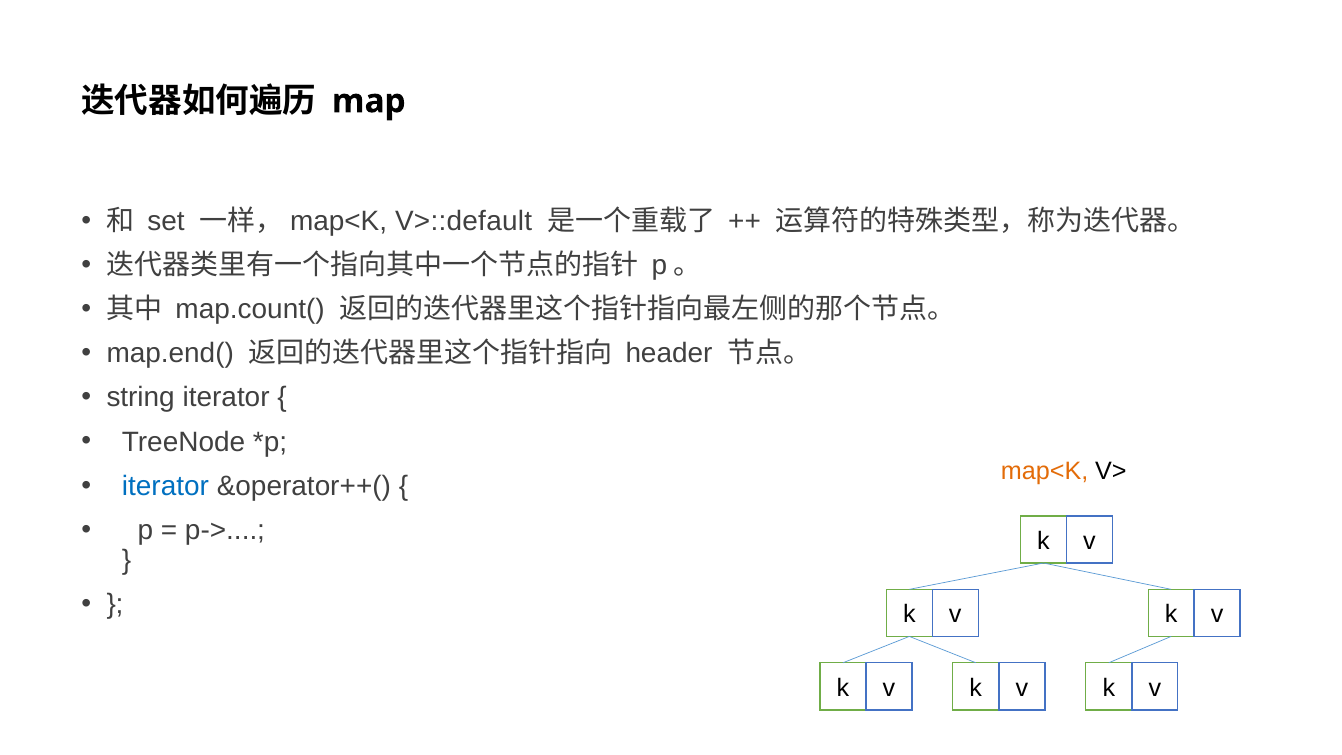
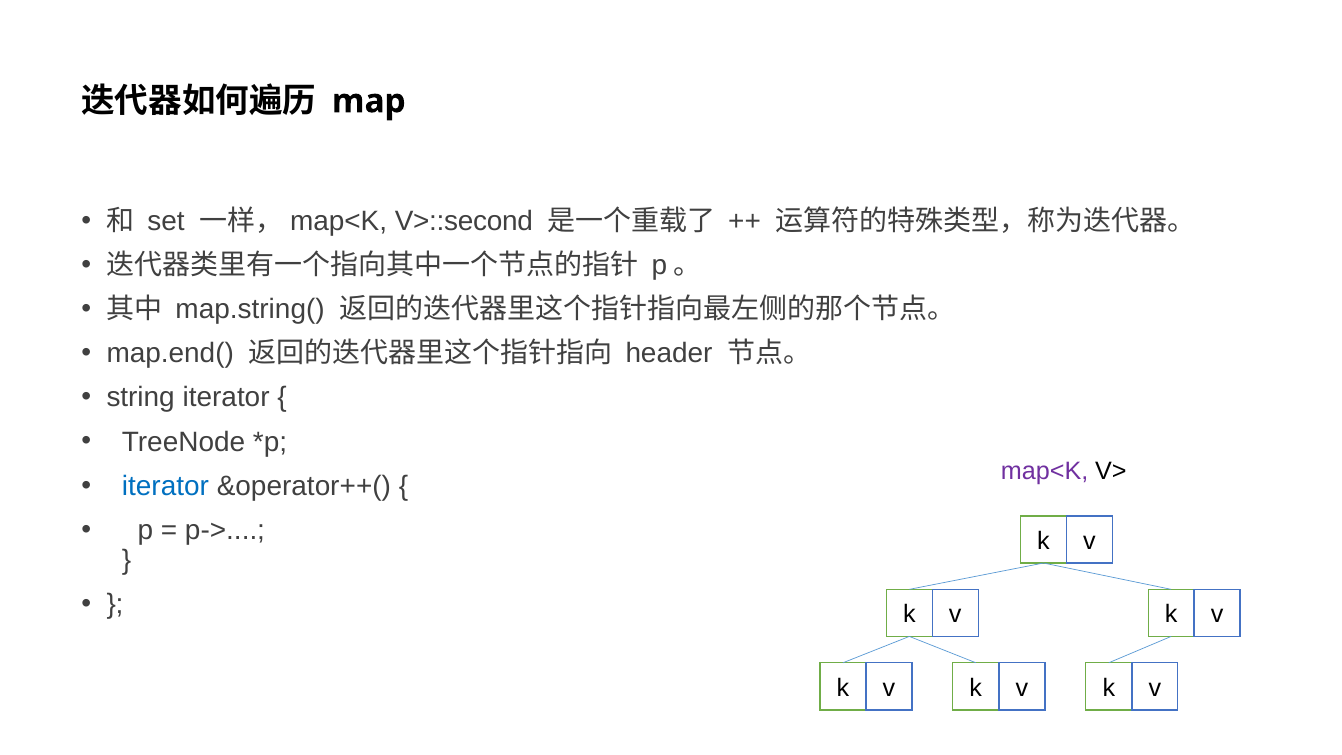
V>::default: V>::default -> V>::second
map.count(: map.count( -> map.string(
map<K colour: orange -> purple
